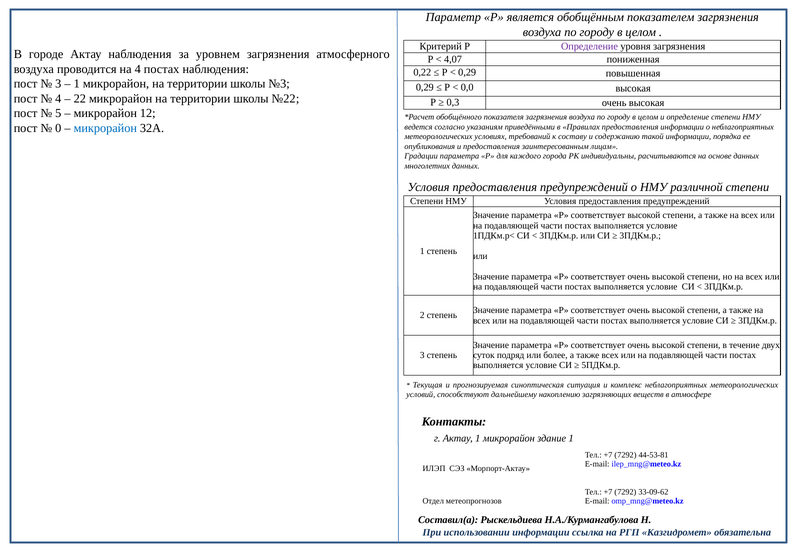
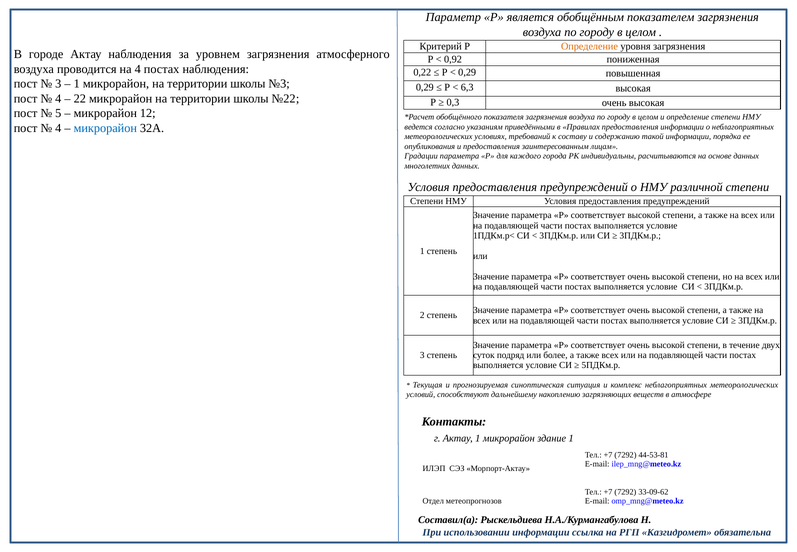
Определение at (589, 47) colour: purple -> orange
4,07: 4,07 -> 0,92
0,0: 0,0 -> 6,3
0 at (58, 128): 0 -> 4
